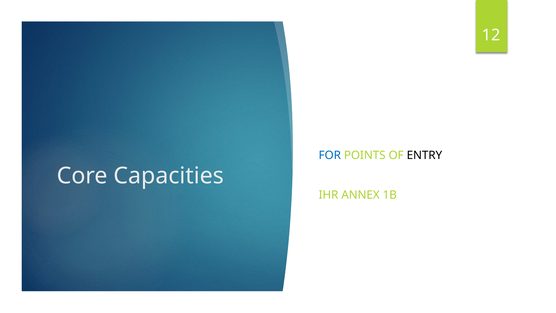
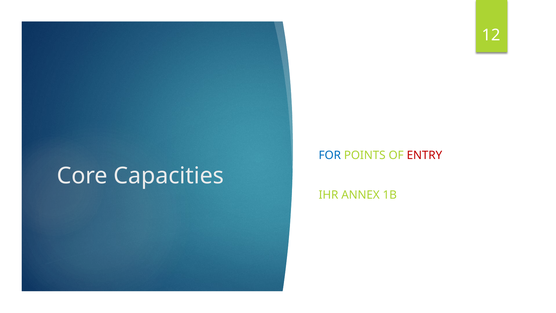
ENTRY colour: black -> red
